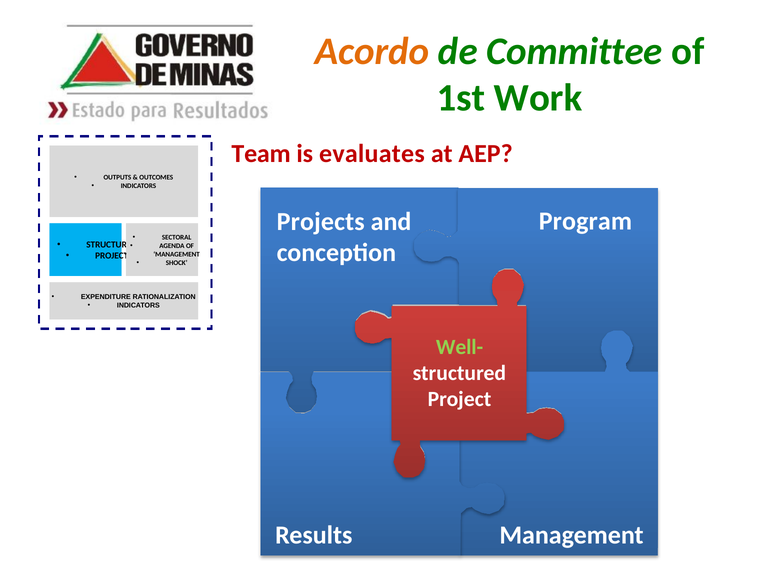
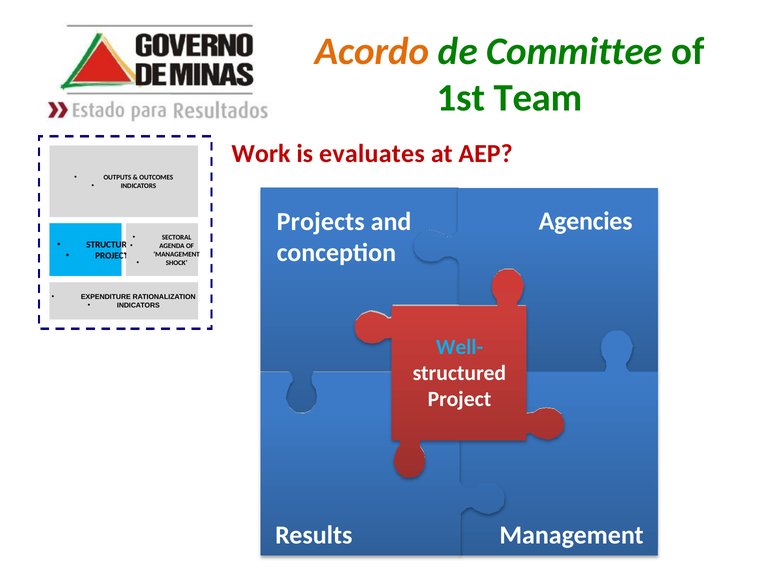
Work: Work -> Team
Team: Team -> Work
Program: Program -> Agencies
Well- colour: light green -> light blue
